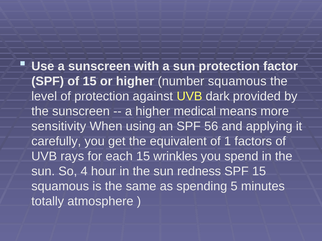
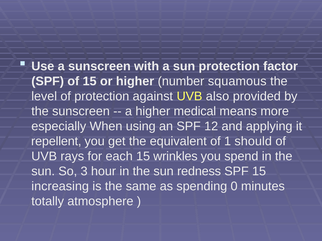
dark: dark -> also
sensitivity: sensitivity -> especially
56: 56 -> 12
carefully: carefully -> repellent
factors: factors -> should
4: 4 -> 3
squamous at (60, 187): squamous -> increasing
5: 5 -> 0
